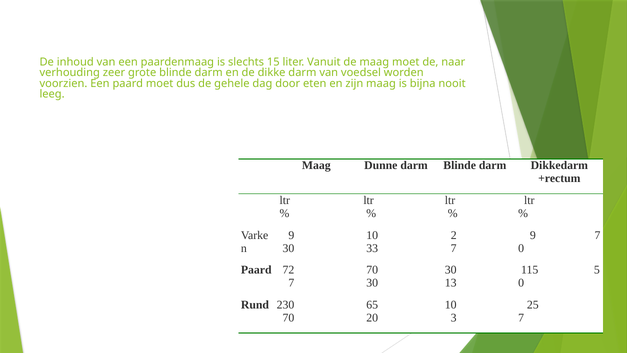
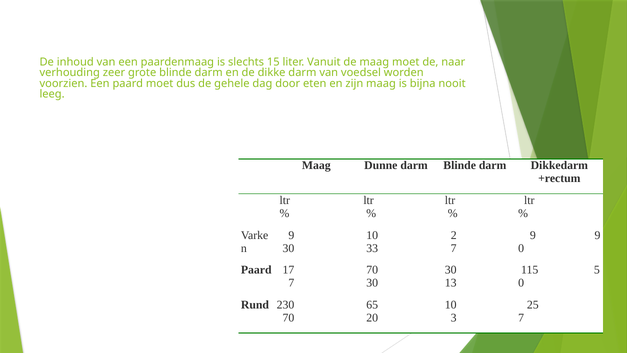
9 7: 7 -> 9
72: 72 -> 17
